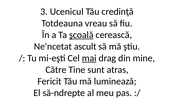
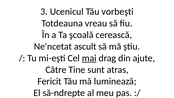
credinţă: credinţă -> vorbeşti
şcoală underline: present -> none
mine: mine -> ajute
